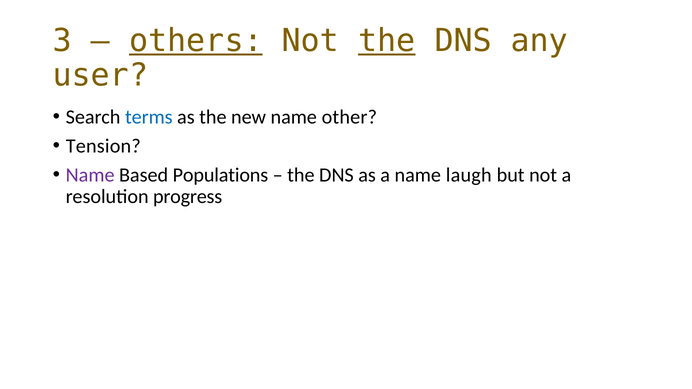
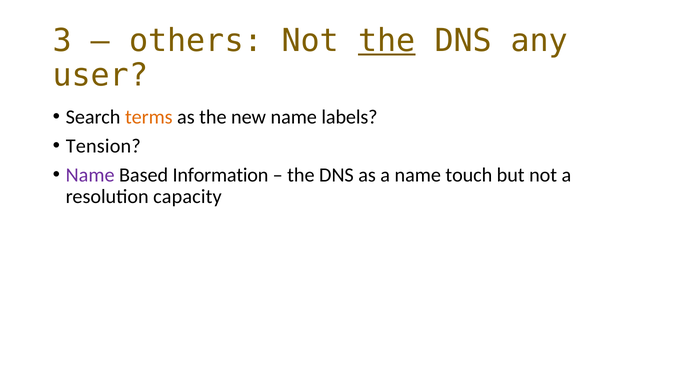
others underline: present -> none
terms colour: blue -> orange
other: other -> labels
Populations: Populations -> Information
laugh: laugh -> touch
progress: progress -> capacity
